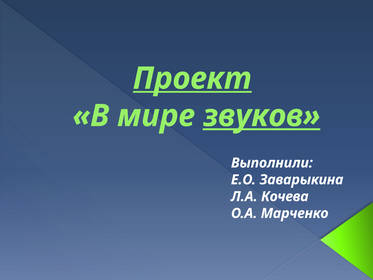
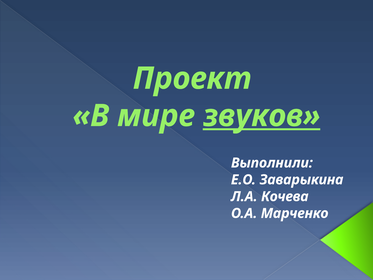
Проект underline: present -> none
